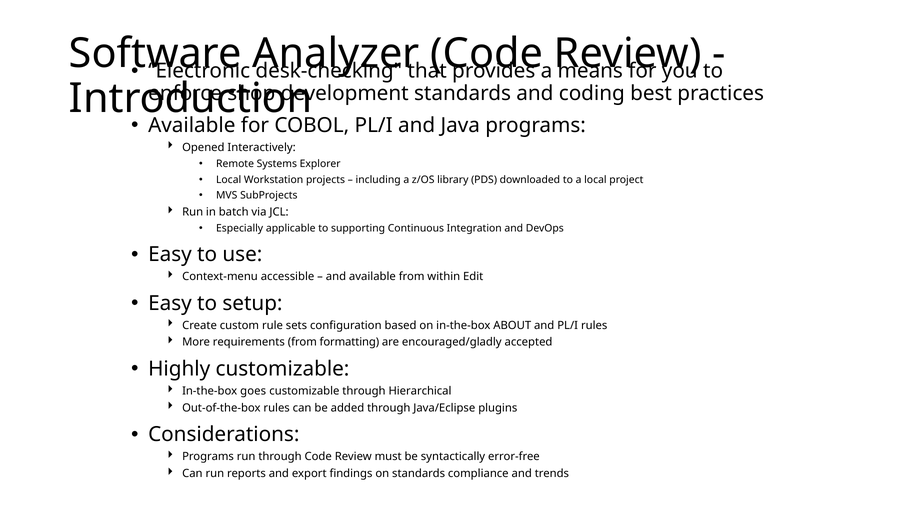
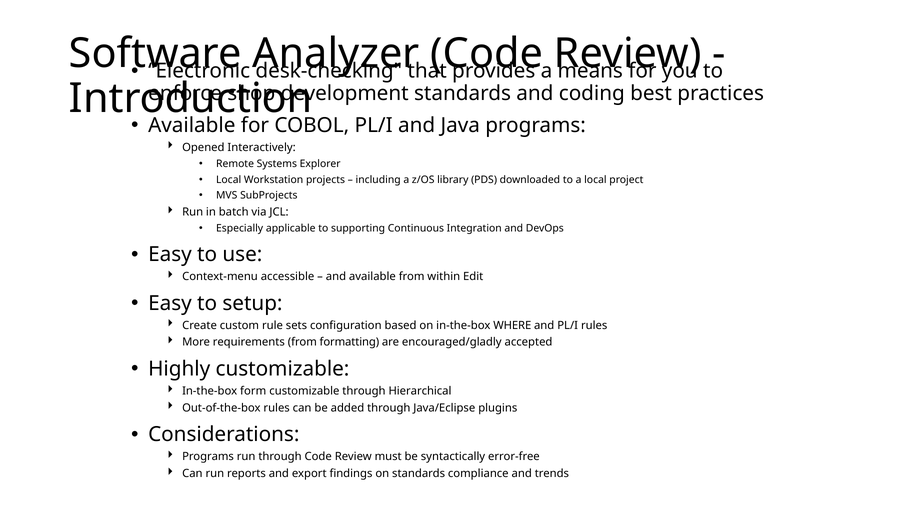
ABOUT: ABOUT -> WHERE
goes: goes -> form
